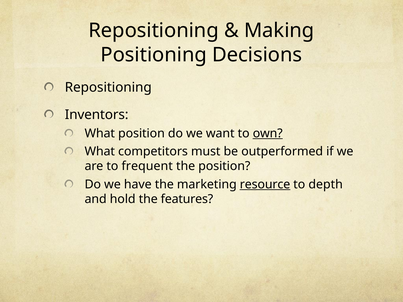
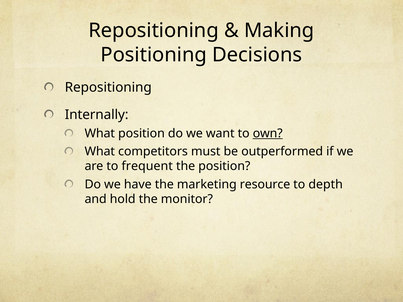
Inventors: Inventors -> Internally
resource underline: present -> none
features: features -> monitor
